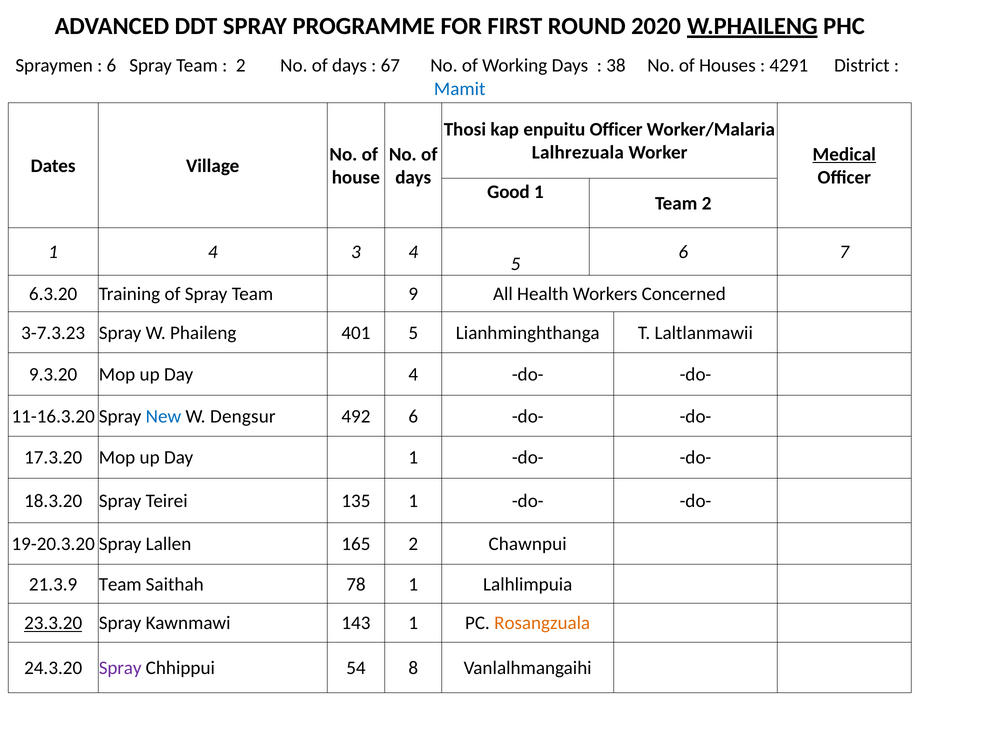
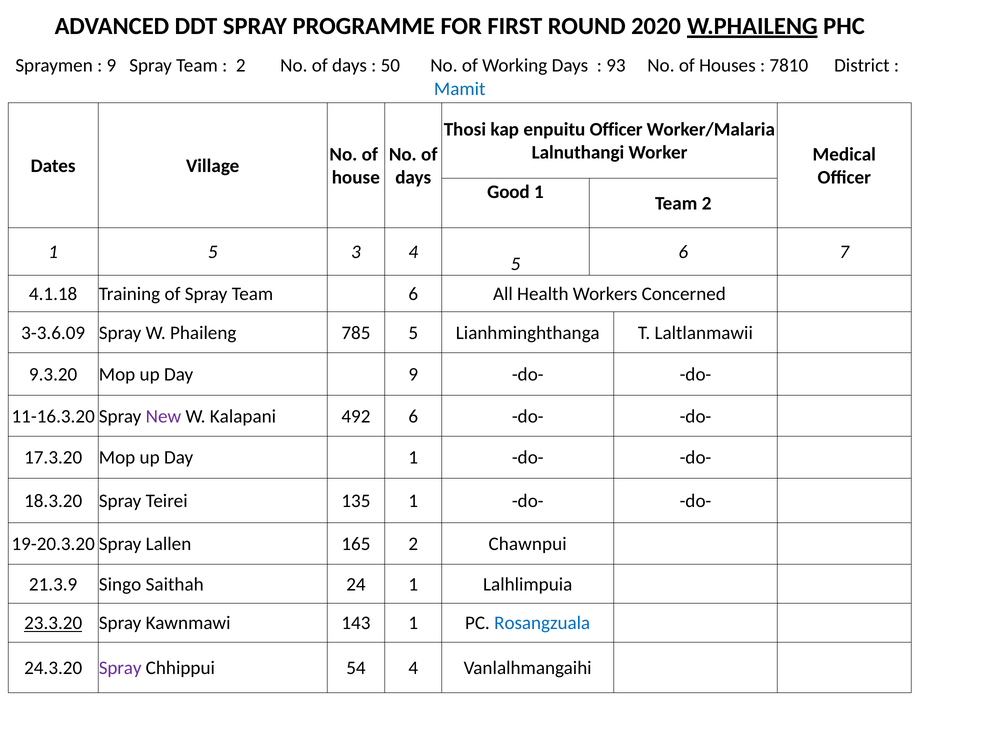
6 at (111, 65): 6 -> 9
67: 67 -> 50
38: 38 -> 93
4291: 4291 -> 7810
Lalhrezuala: Lalhrezuala -> Lalnuthangi
Medical underline: present -> none
1 4: 4 -> 5
6.3.20: 6.3.20 -> 4.1.18
Team 9: 9 -> 6
3-7.3.23: 3-7.3.23 -> 3-3.6.09
401: 401 -> 785
Day 4: 4 -> 9
New colour: blue -> purple
Dengsur: Dengsur -> Kalapani
21.3.9 Team: Team -> Singo
78: 78 -> 24
Rosangzuala colour: orange -> blue
54 8: 8 -> 4
